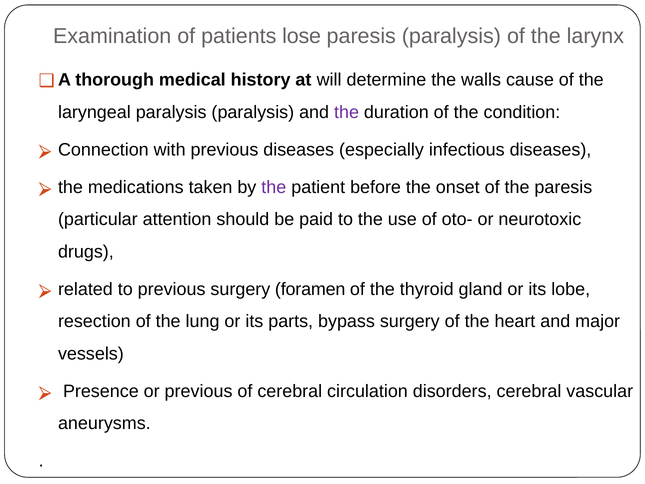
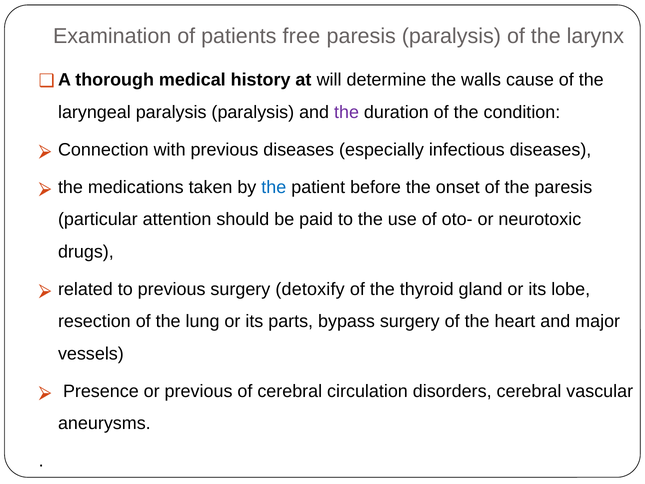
lose: lose -> free
the at (274, 187) colour: purple -> blue
foramen: foramen -> detoxify
